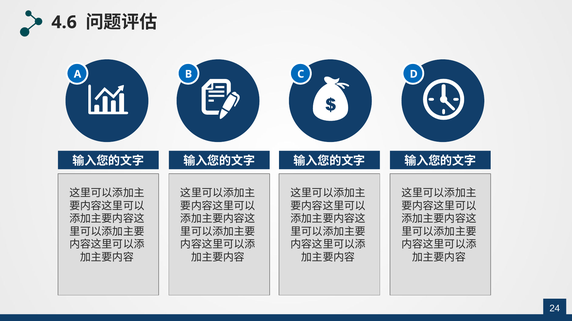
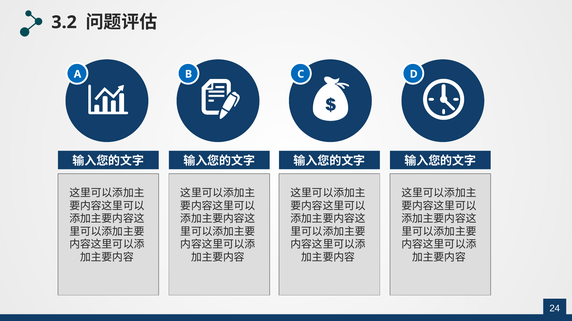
4.6: 4.6 -> 3.2
